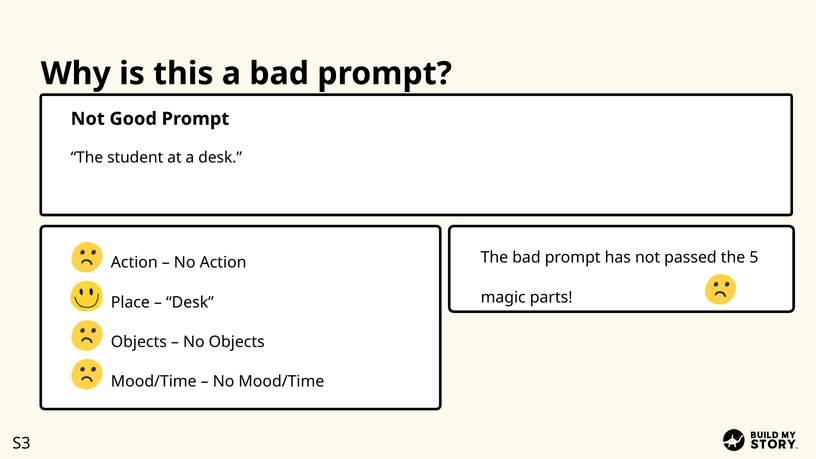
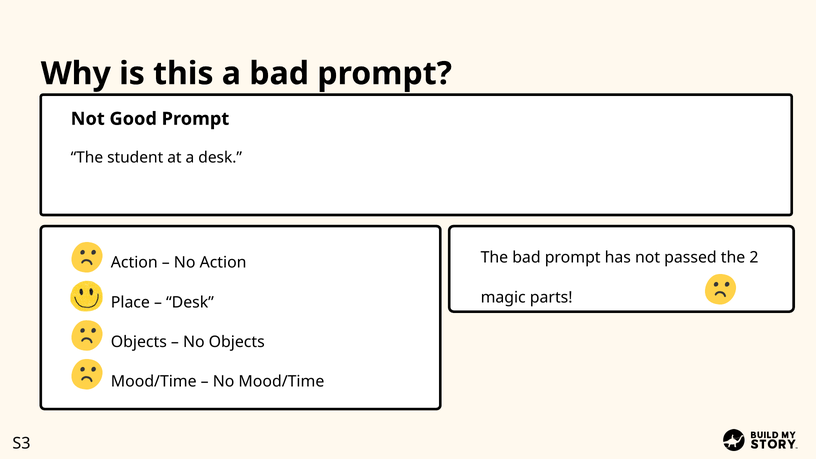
5: 5 -> 2
